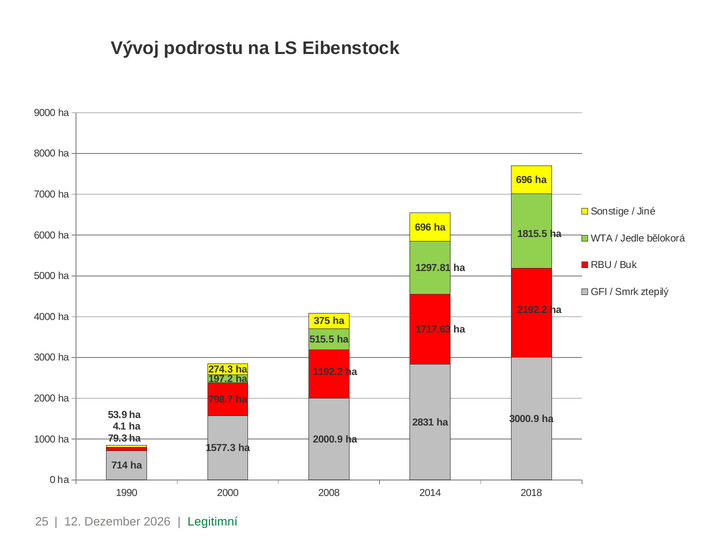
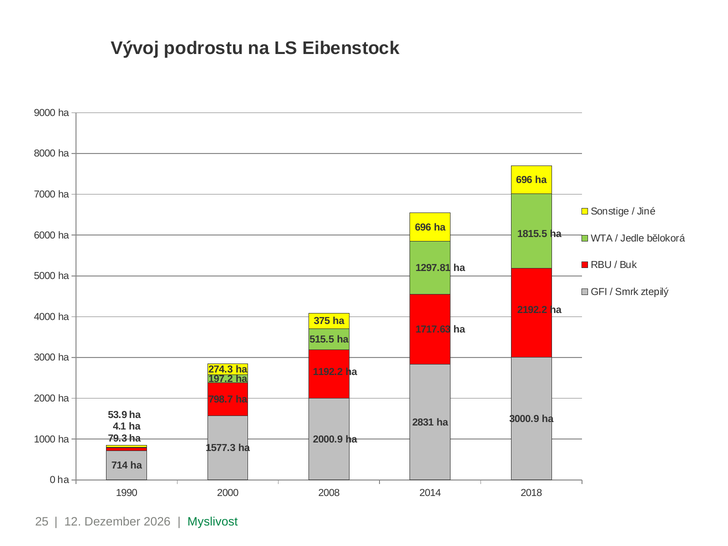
Legitimní: Legitimní -> Myslivost
